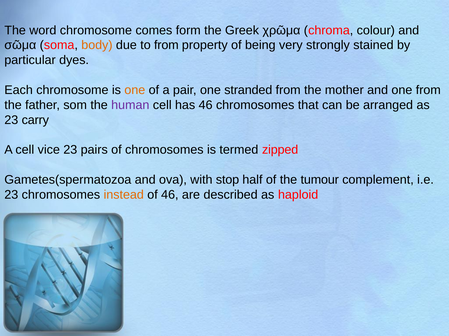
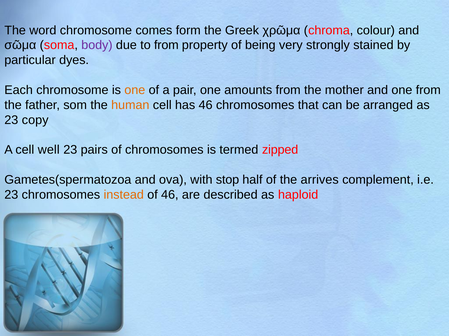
body colour: orange -> purple
stranded: stranded -> amounts
human colour: purple -> orange
carry: carry -> copy
vice: vice -> well
tumour: tumour -> arrives
